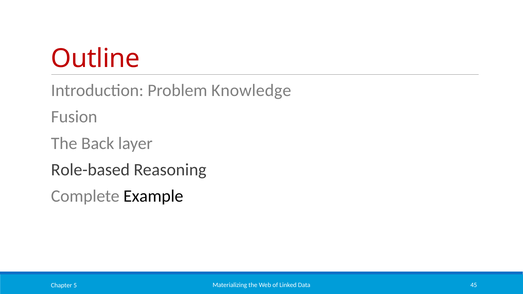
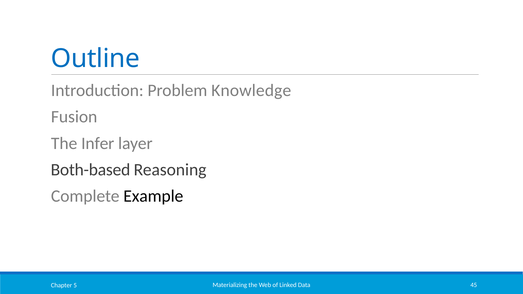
Outline colour: red -> blue
Back: Back -> Infer
Role-based: Role-based -> Both-based
